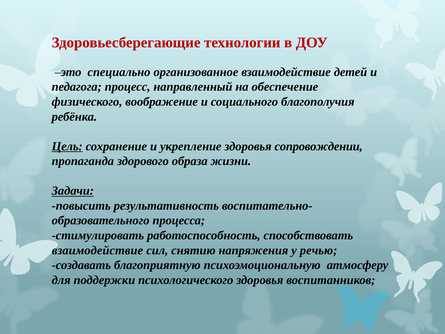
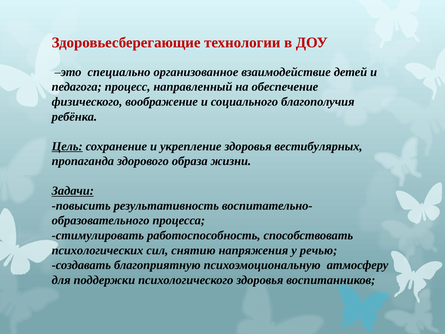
сопровождении: сопровождении -> вестибулярных
взаимодействие at (97, 250): взаимодействие -> психологических
